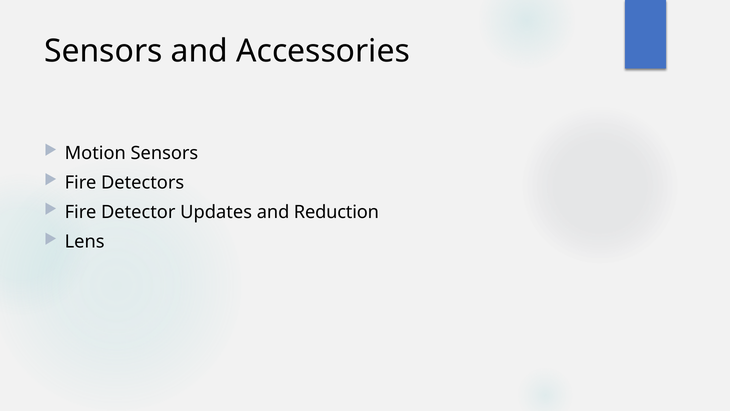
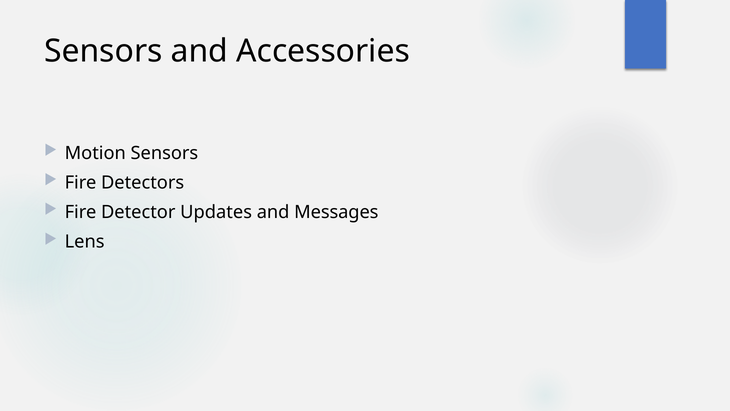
Reduction: Reduction -> Messages
